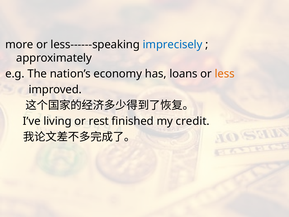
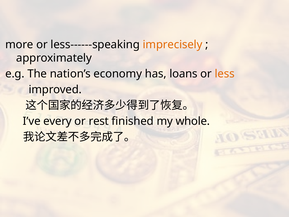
imprecisely colour: blue -> orange
living: living -> every
credit: credit -> whole
